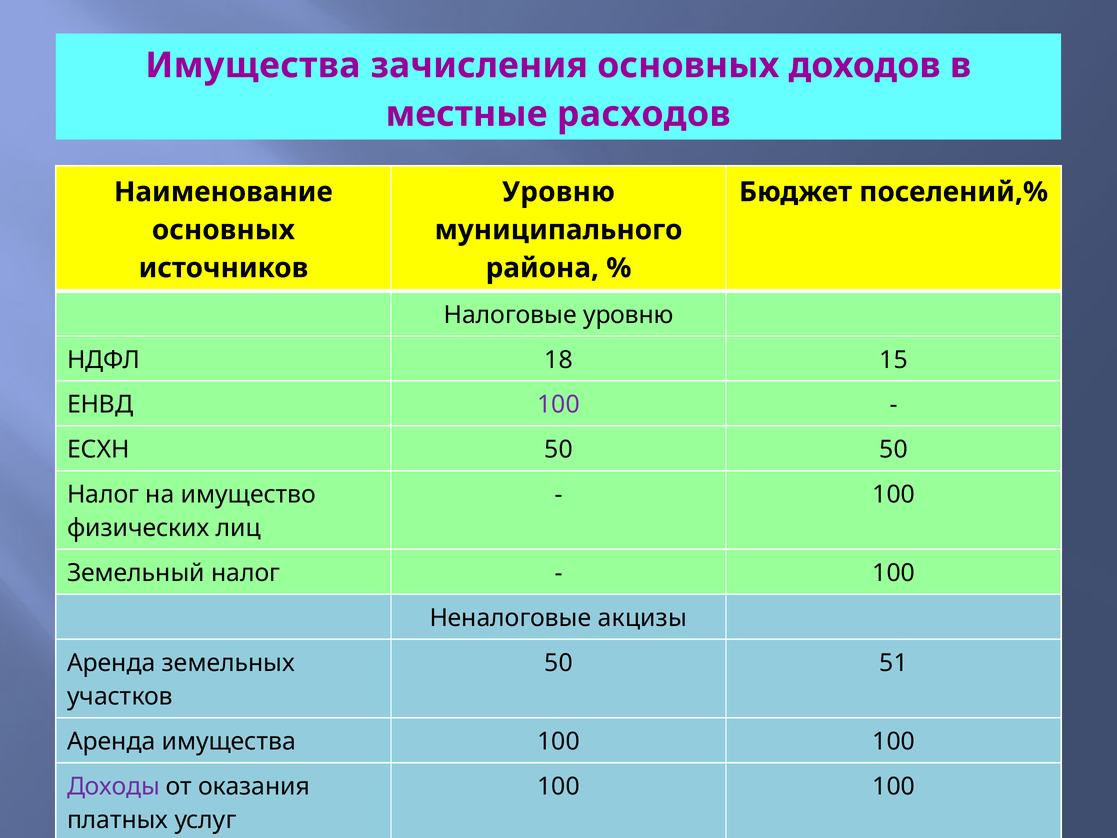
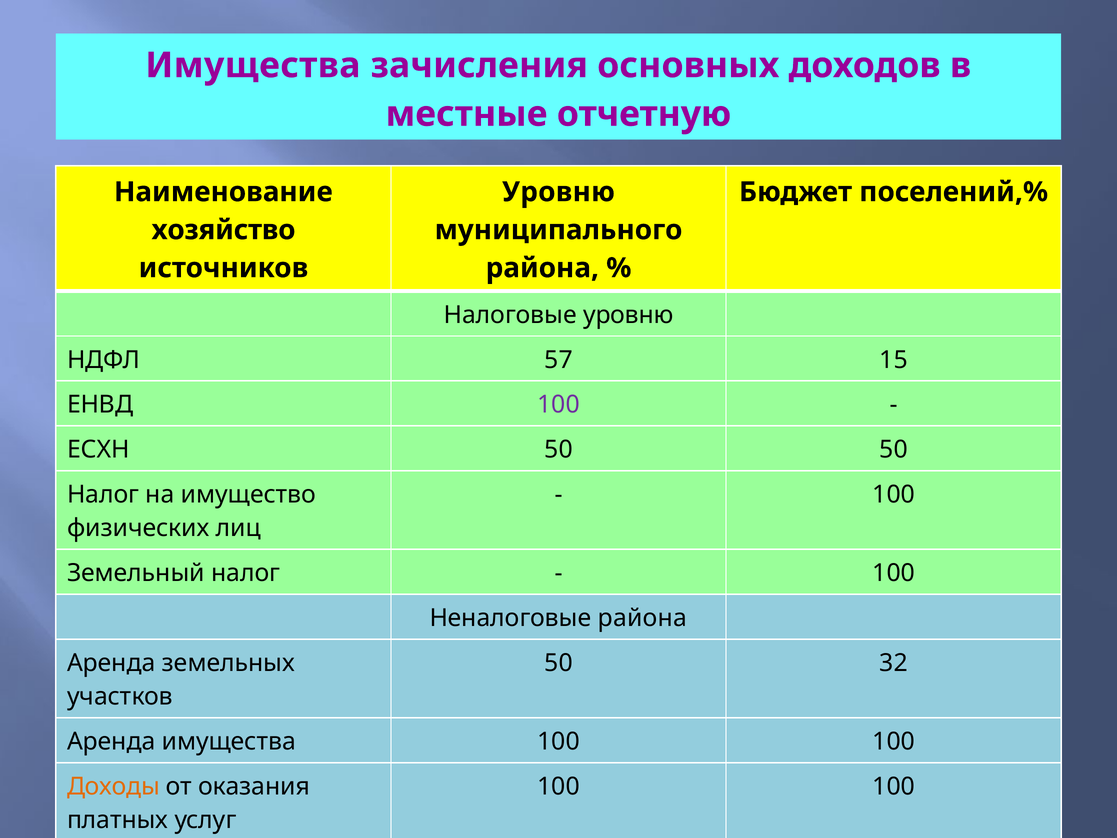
расходов: расходов -> отчетную
основных at (223, 230): основных -> хозяйство
18: 18 -> 57
Неналоговые акцизы: акцизы -> района
51: 51 -> 32
Доходы colour: purple -> orange
